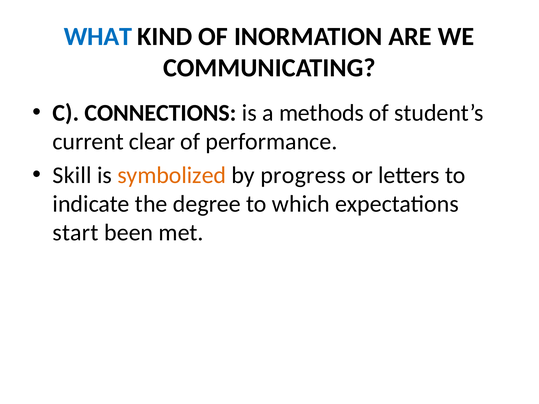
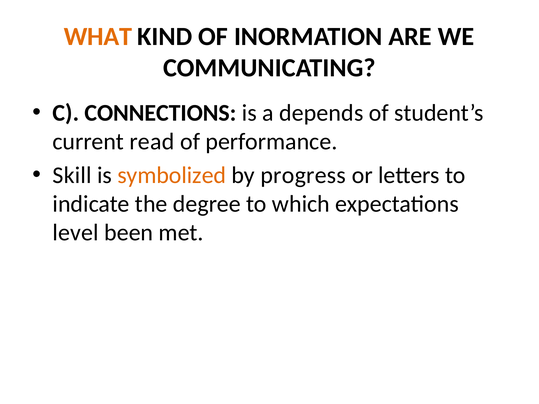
WHAT colour: blue -> orange
methods: methods -> depends
clear: clear -> read
start: start -> level
